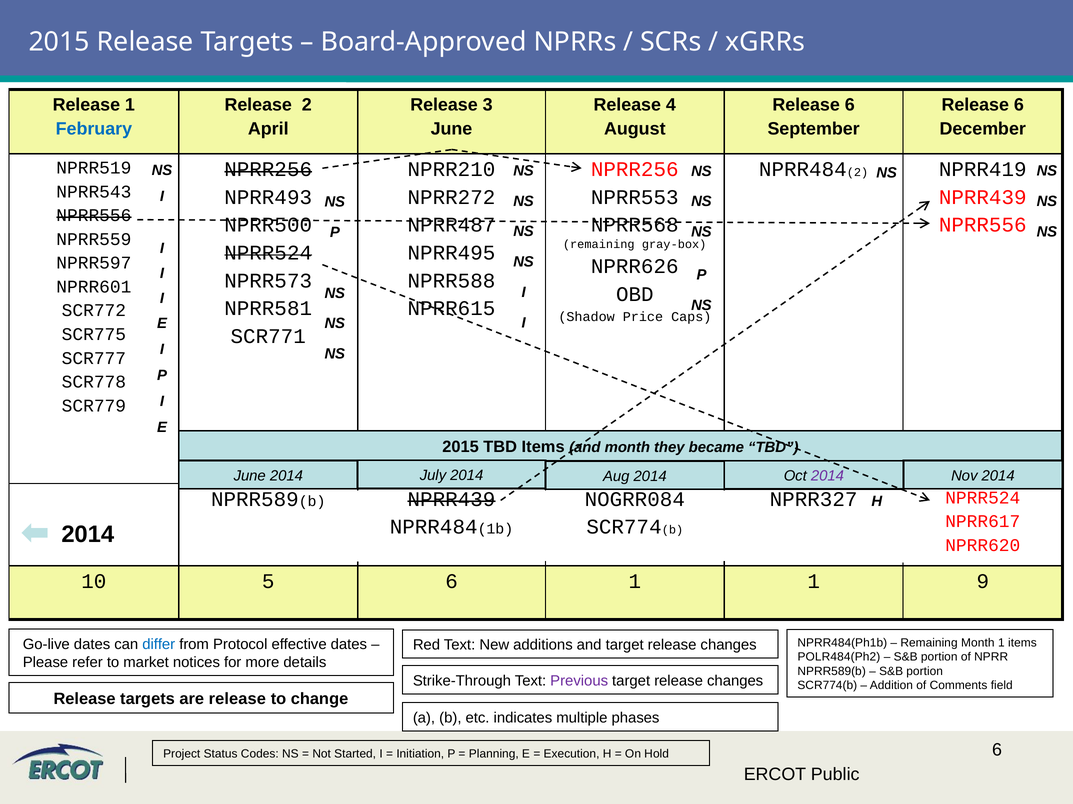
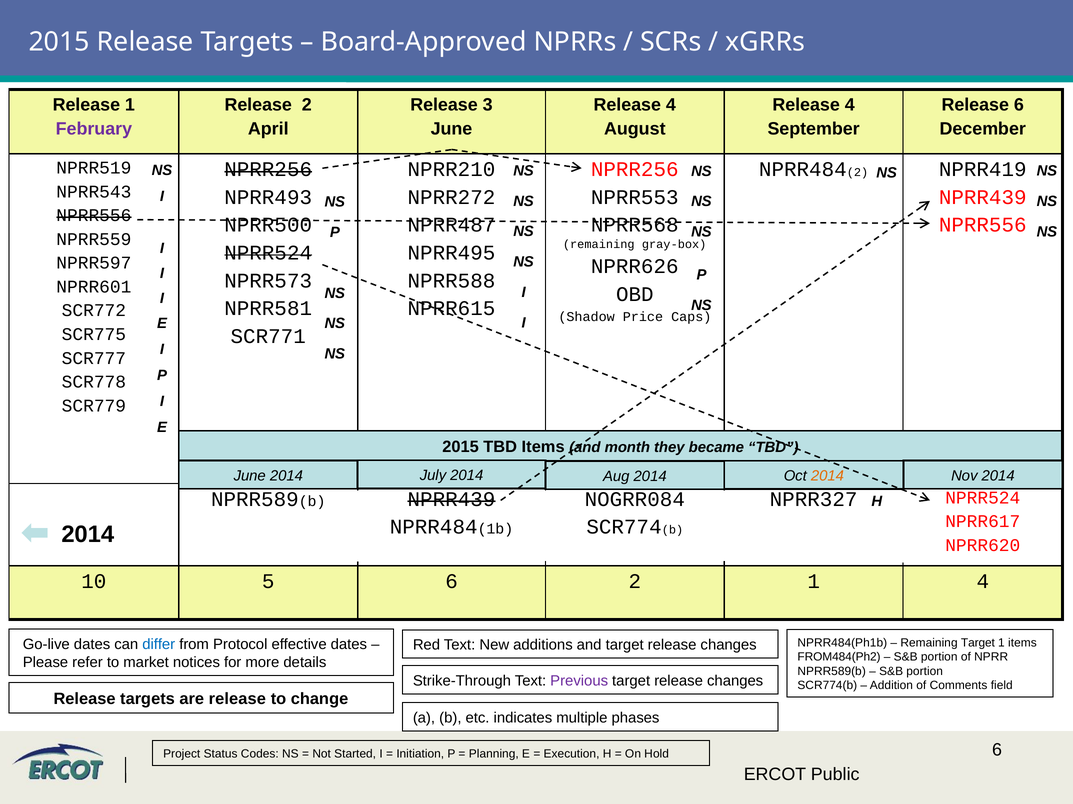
6 at (850, 105): 6 -> 4
February colour: blue -> purple
2014 at (827, 476) colour: purple -> orange
6 1: 1 -> 2
1 9: 9 -> 4
Remaining Month: Month -> Target
POLR484(Ph2: POLR484(Ph2 -> FROM484(Ph2
